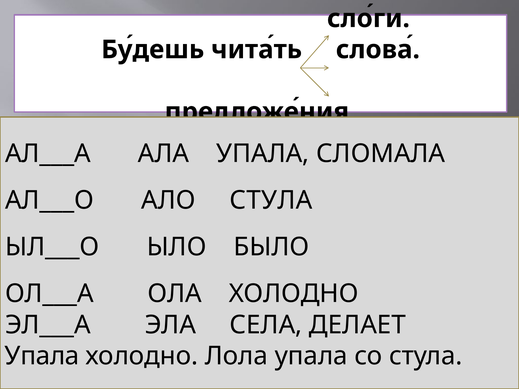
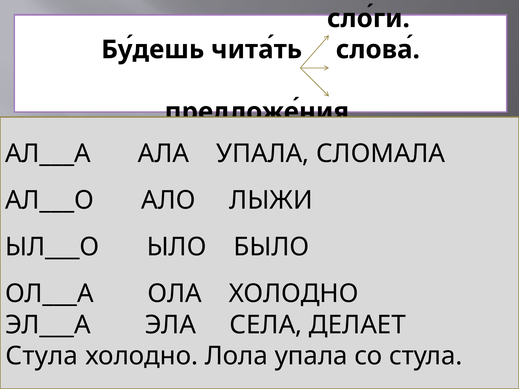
АЛО СТУЛА: СТУЛА -> ЛЫЖИ
Упала at (42, 356): Упала -> Стула
